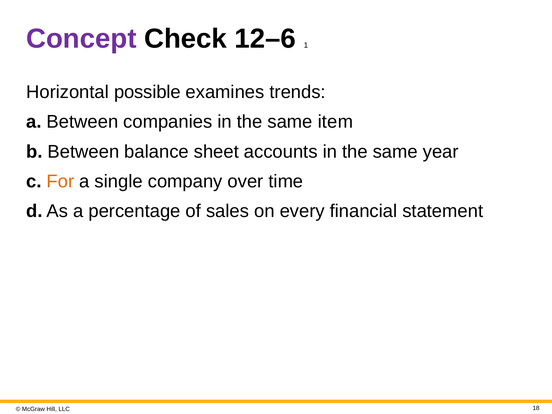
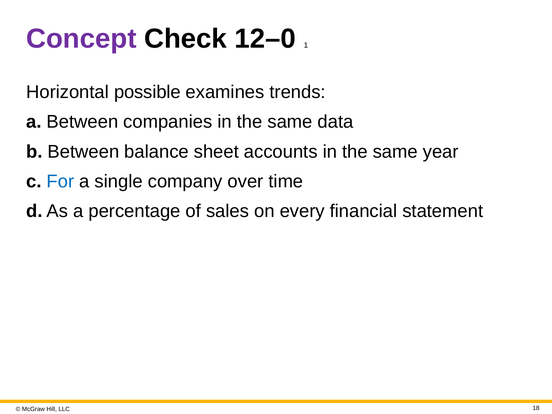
12–6: 12–6 -> 12–0
item: item -> data
For colour: orange -> blue
